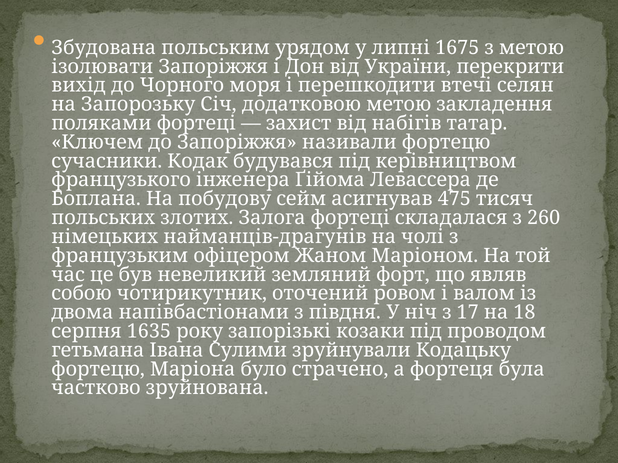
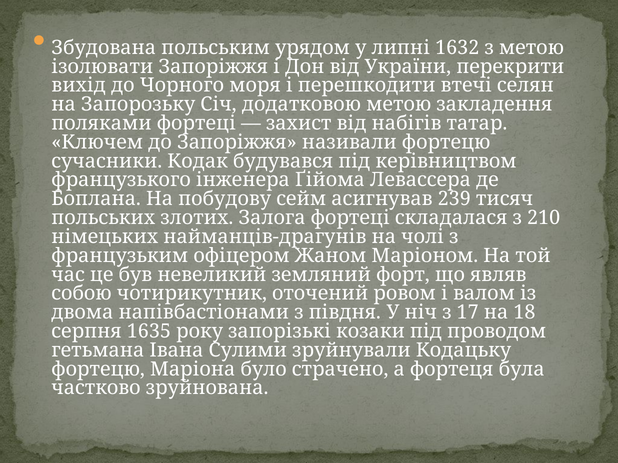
1675: 1675 -> 1632
475: 475 -> 239
260: 260 -> 210
